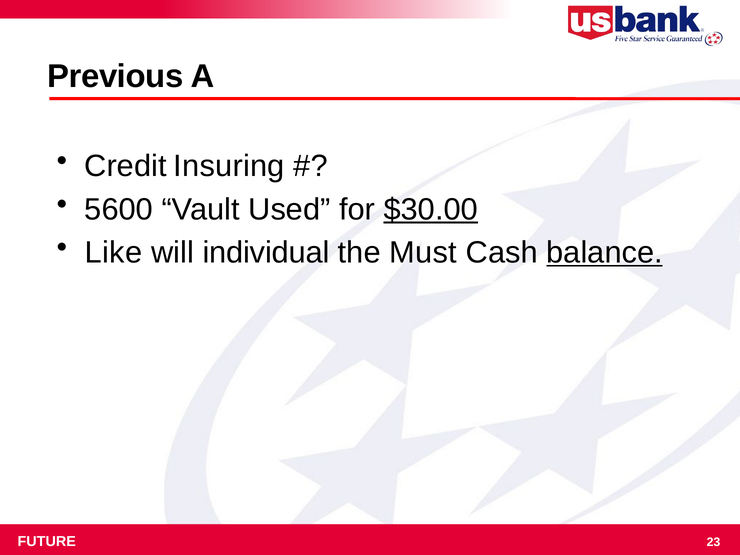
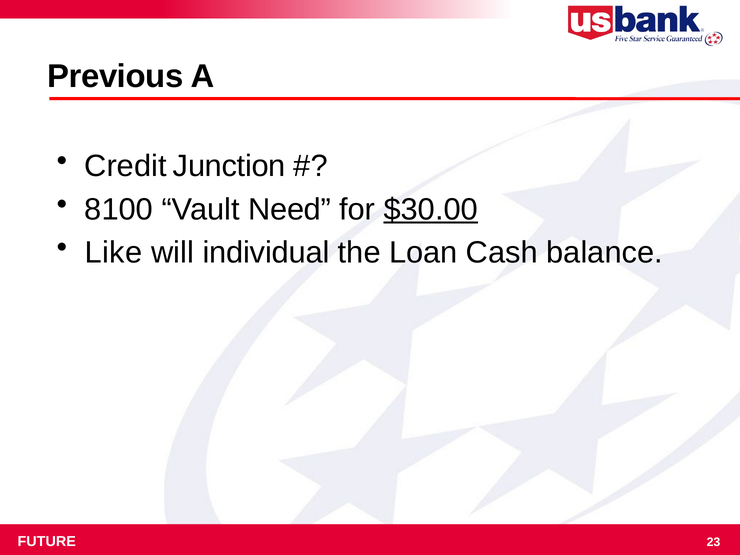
Insuring: Insuring -> Junction
5600: 5600 -> 8100
Used: Used -> Need
Must: Must -> Loan
balance underline: present -> none
